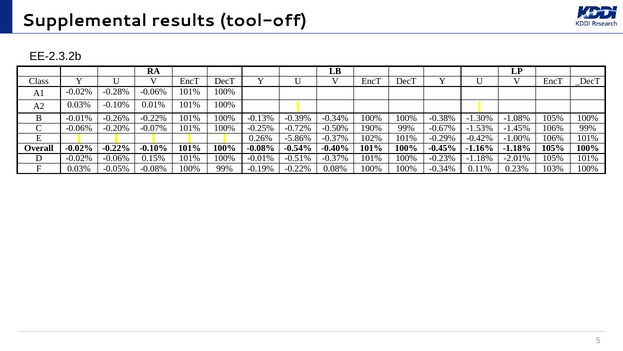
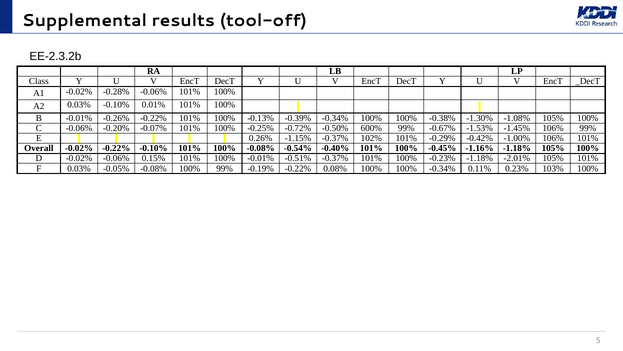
190%: 190% -> 600%
-5.86%: -5.86% -> -1.15%
